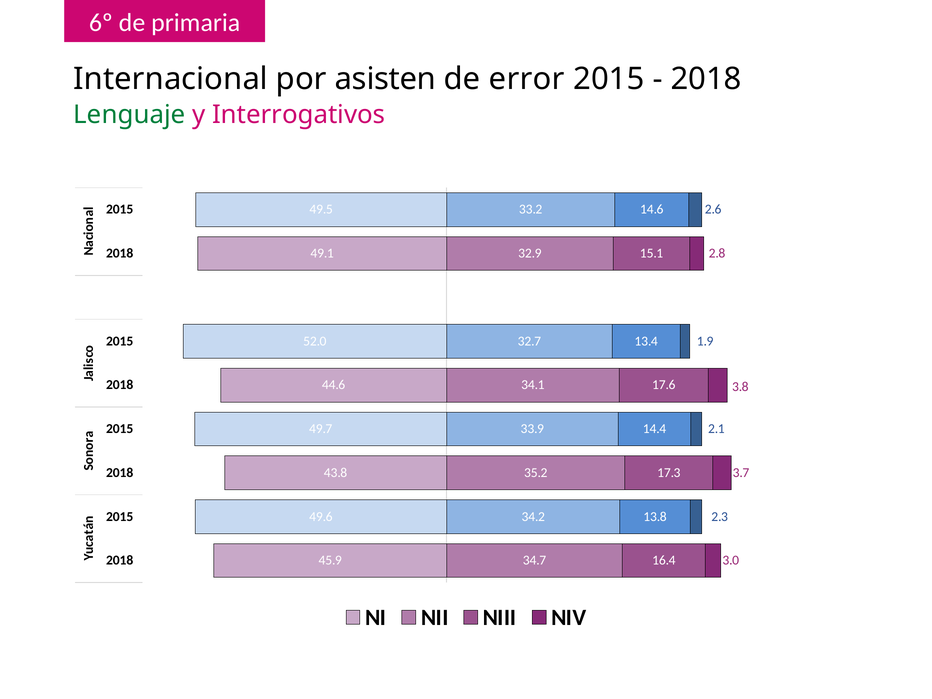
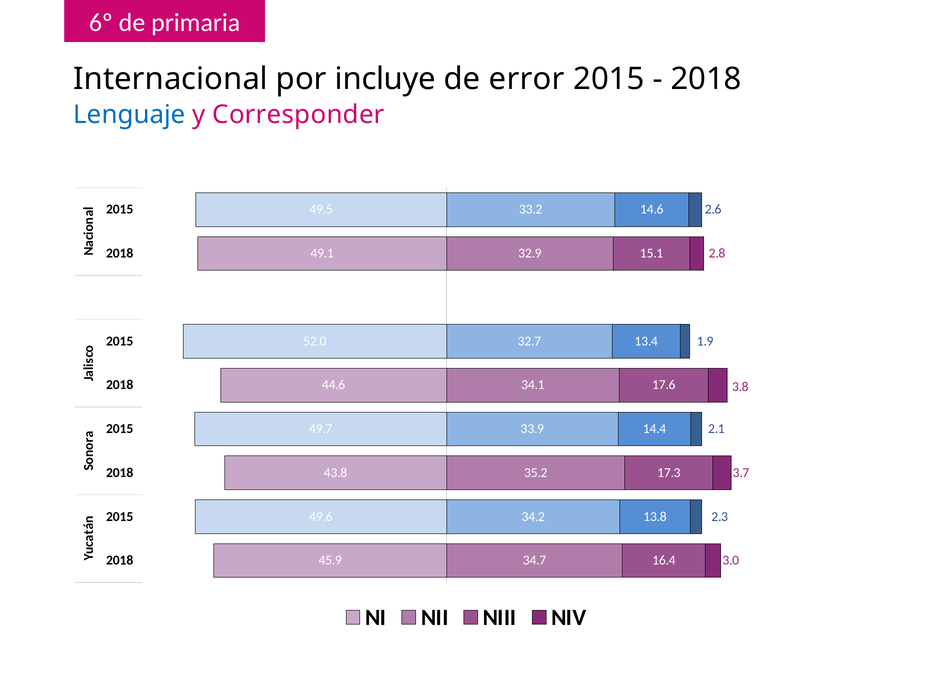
asisten: asisten -> incluye
Lenguaje colour: green -> blue
Interrogativos: Interrogativos -> Corresponder
